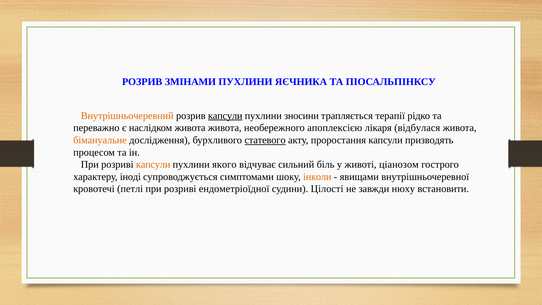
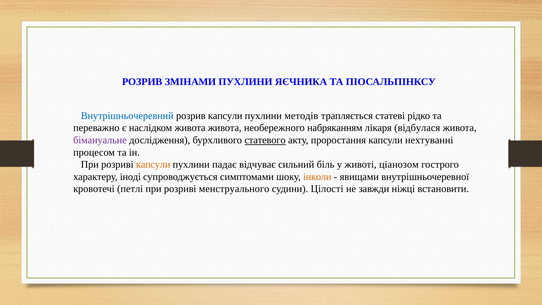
Внутрішньочеревний colour: orange -> blue
капсули at (225, 116) underline: present -> none
зносини: зносини -> методів
терапії: терапії -> статеві
апоплексією: апоплексією -> набряканням
бімануальне colour: orange -> purple
призводять: призводять -> нехтуванні
якого: якого -> падає
ендометріоїдної: ендометріоїдної -> менструального
нюху: нюху -> ніжці
